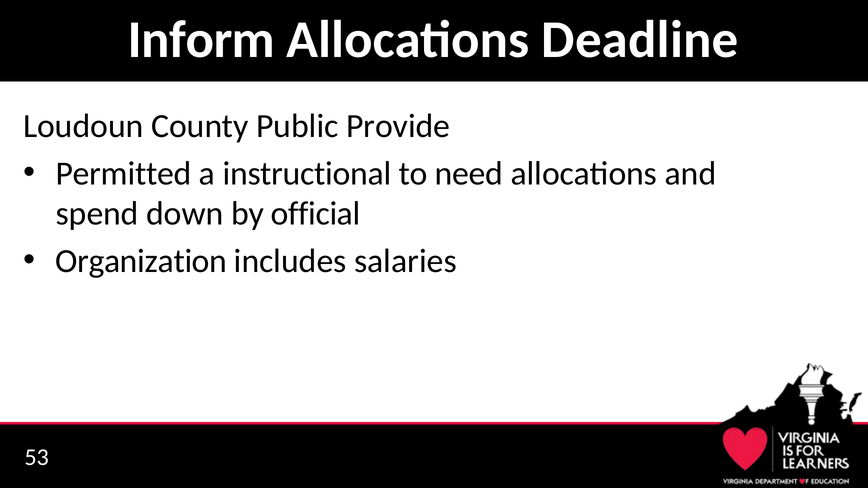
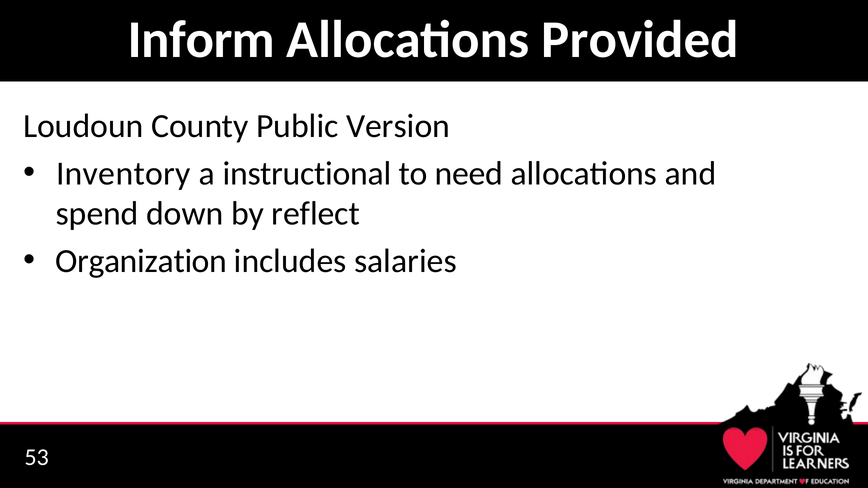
Deadline: Deadline -> Provided
Provide: Provide -> Version
Permitted: Permitted -> Inventory
official: official -> reflect
